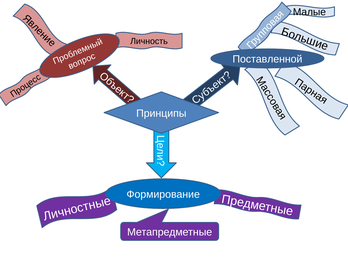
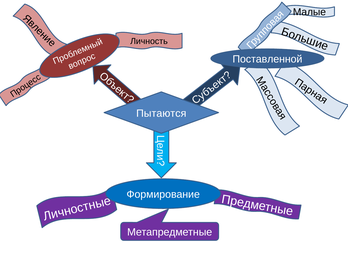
Принципы: Принципы -> Пытаются
